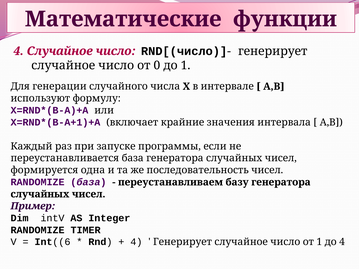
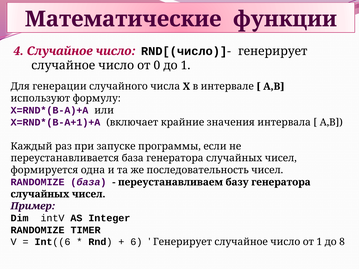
4 at (136, 242): 4 -> 6
до 4: 4 -> 8
